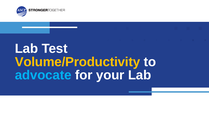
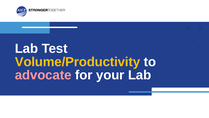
advocate colour: light blue -> pink
